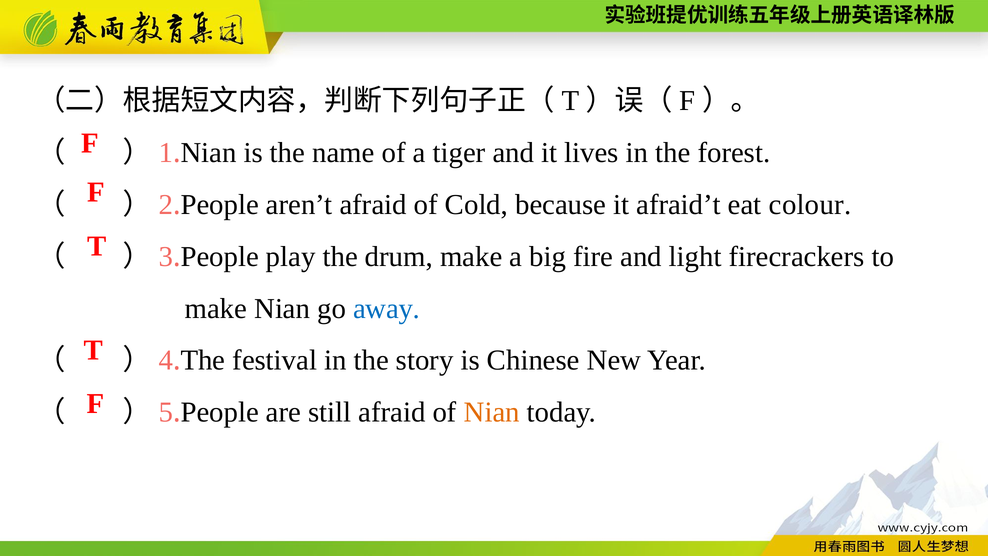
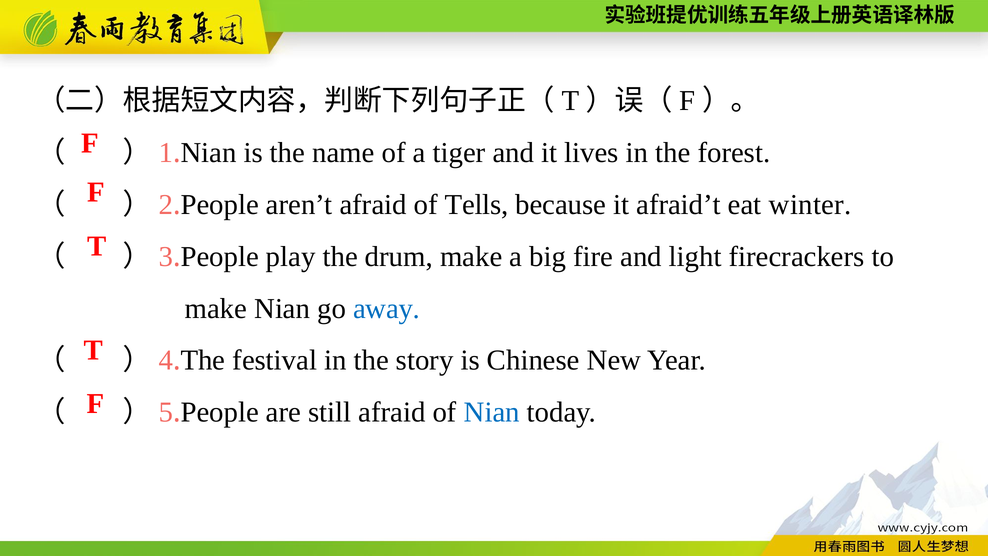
Cold: Cold -> Tells
colour: colour -> winter
Nian at (492, 412) colour: orange -> blue
